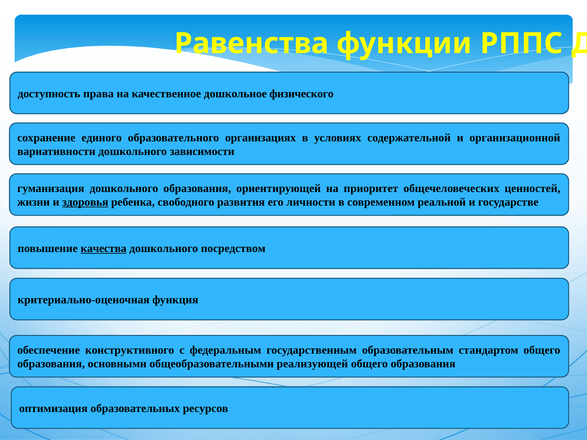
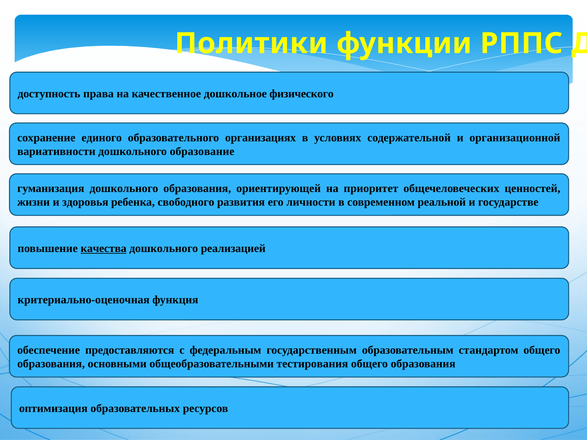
Равенства: Равенства -> Политики
зависимости: зависимости -> образование
здоровья underline: present -> none
посредством: посредством -> реализацией
конструктивного: конструктивного -> предоставляются
реализующей: реализующей -> тестирования
